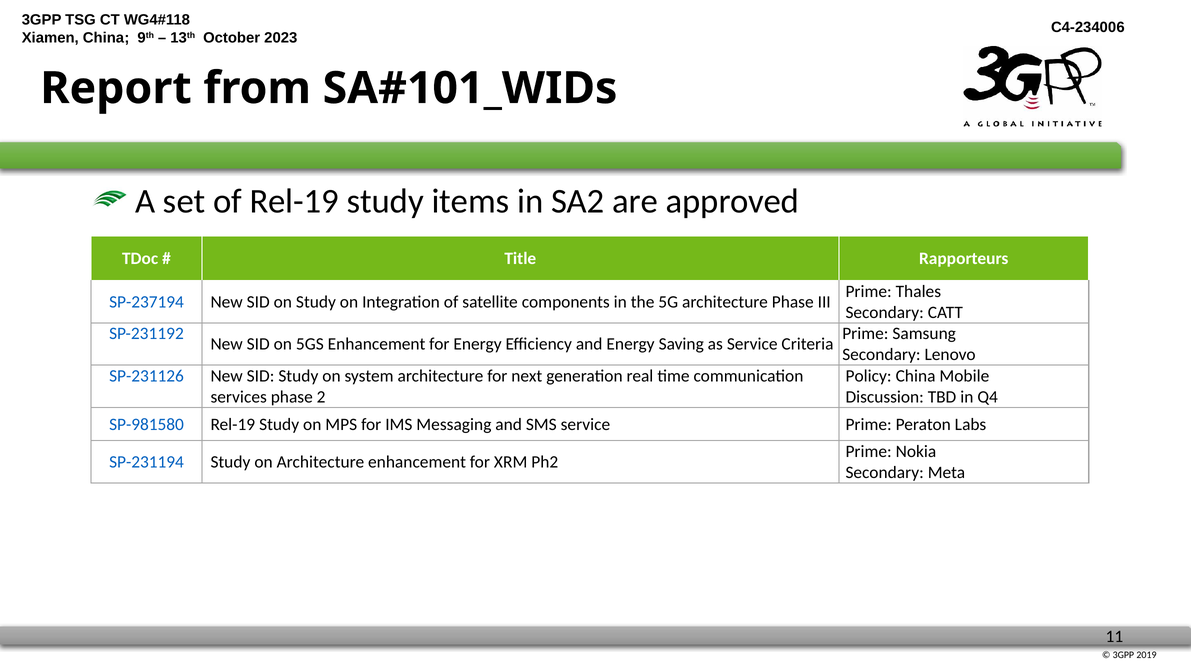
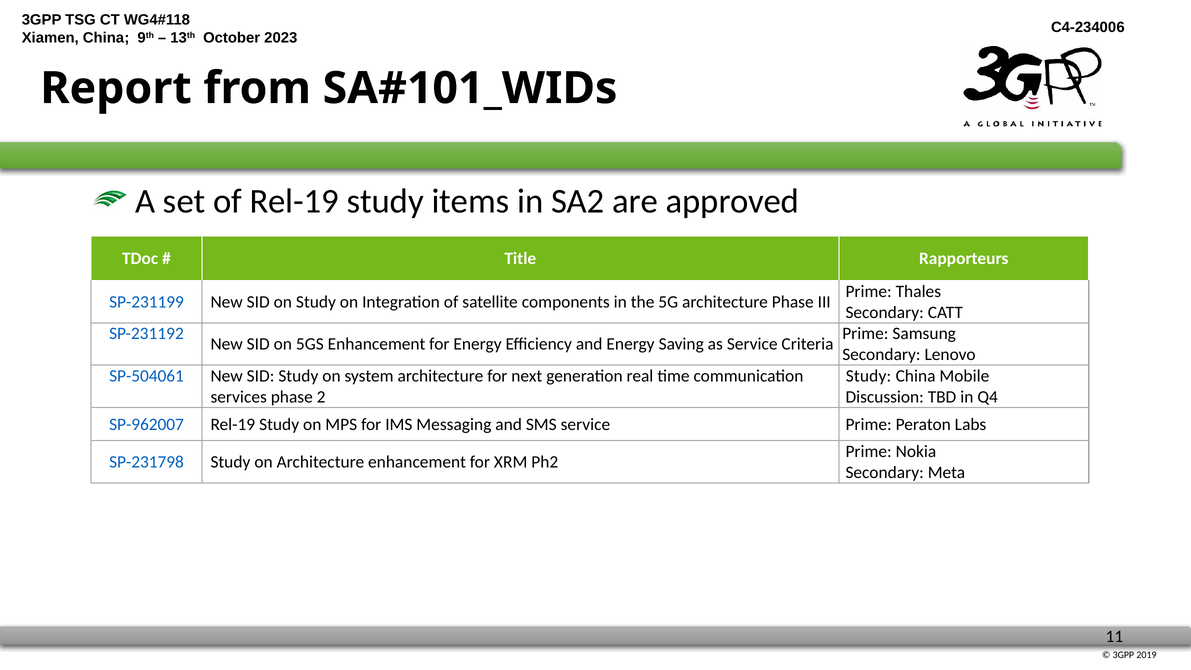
SP-237194: SP-237194 -> SP-231199
SP-231126: SP-231126 -> SP-504061
Policy at (869, 376): Policy -> Study
SP-981580: SP-981580 -> SP-962007
SP-231194: SP-231194 -> SP-231798
